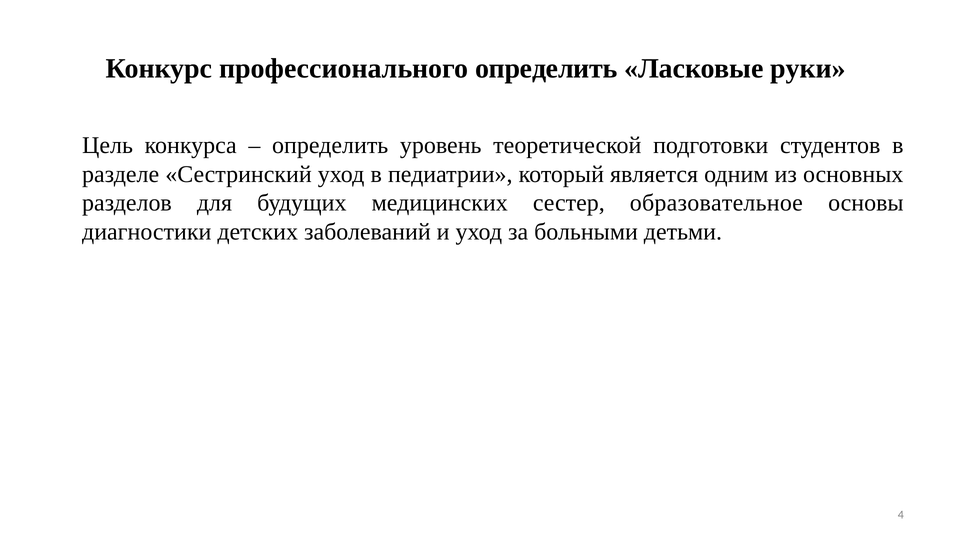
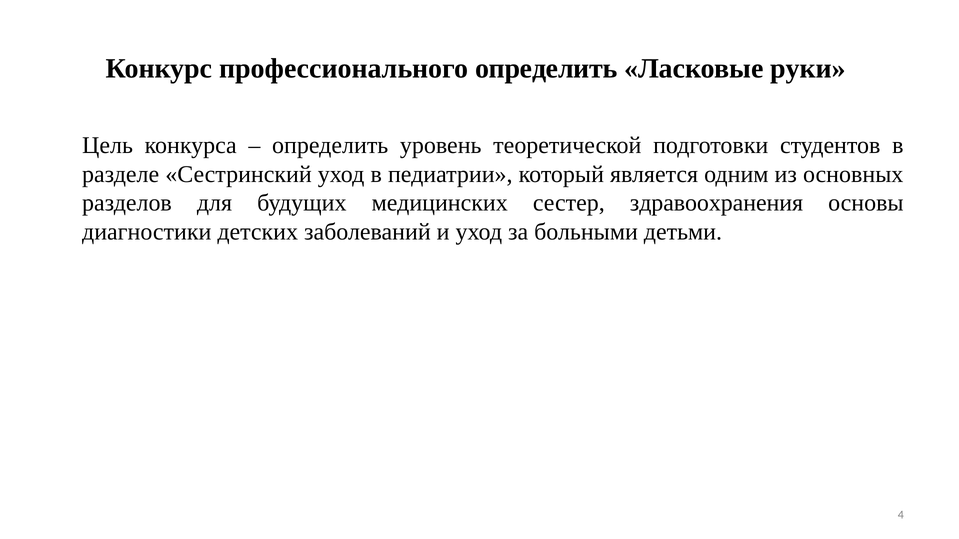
образовательное: образовательное -> здравоохранения
